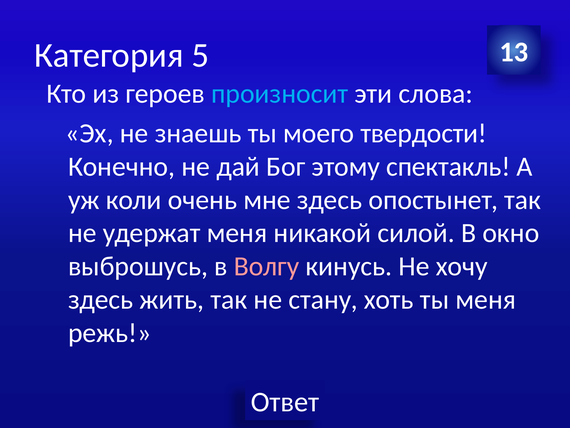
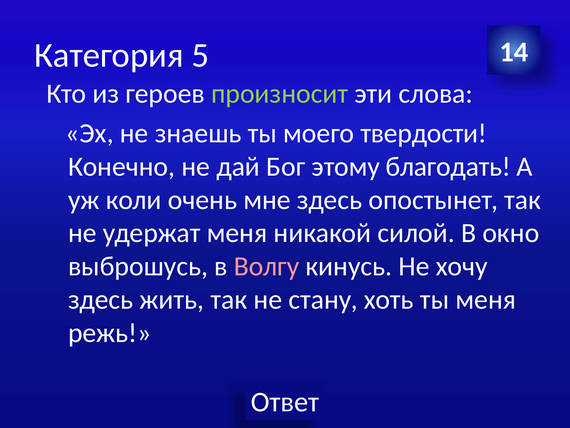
13: 13 -> 14
произносит colour: light blue -> light green
спектакль: спектакль -> благодать
